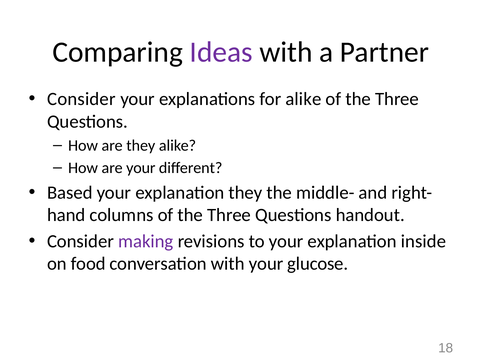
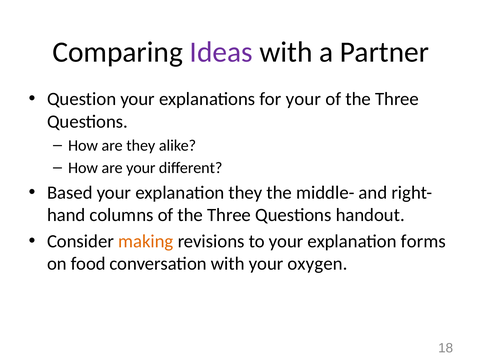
Consider at (81, 99): Consider -> Question
for alike: alike -> your
making colour: purple -> orange
inside: inside -> forms
glucose: glucose -> oxygen
